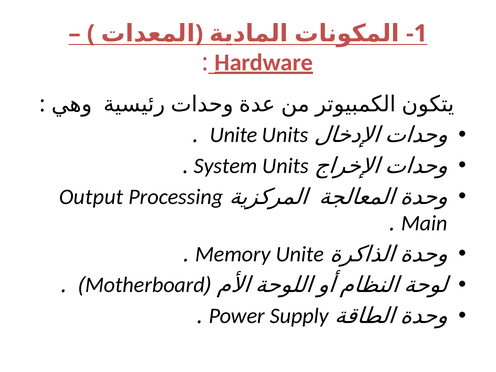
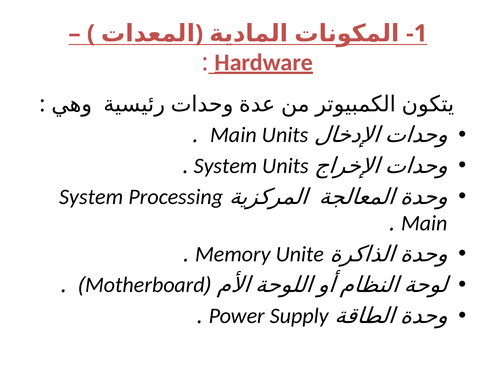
Unite at (234, 135): Unite -> Main
Output at (91, 197): Output -> System
